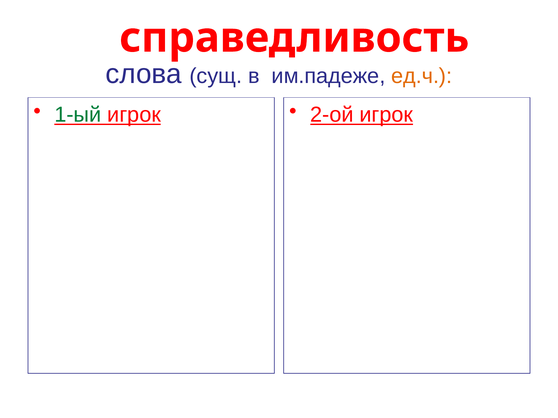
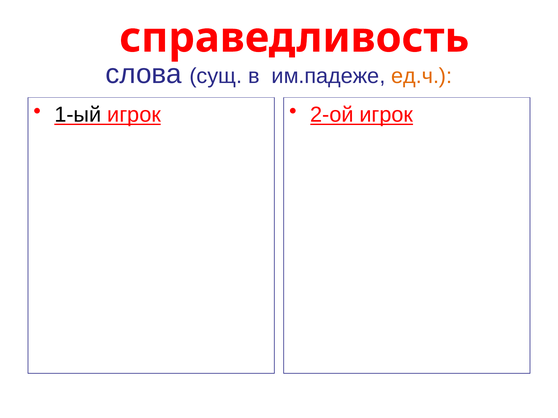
1-ый colour: green -> black
